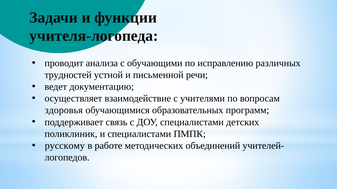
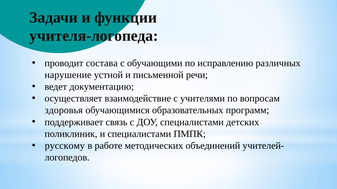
анализа: анализа -> состава
трудностей: трудностей -> нарушение
